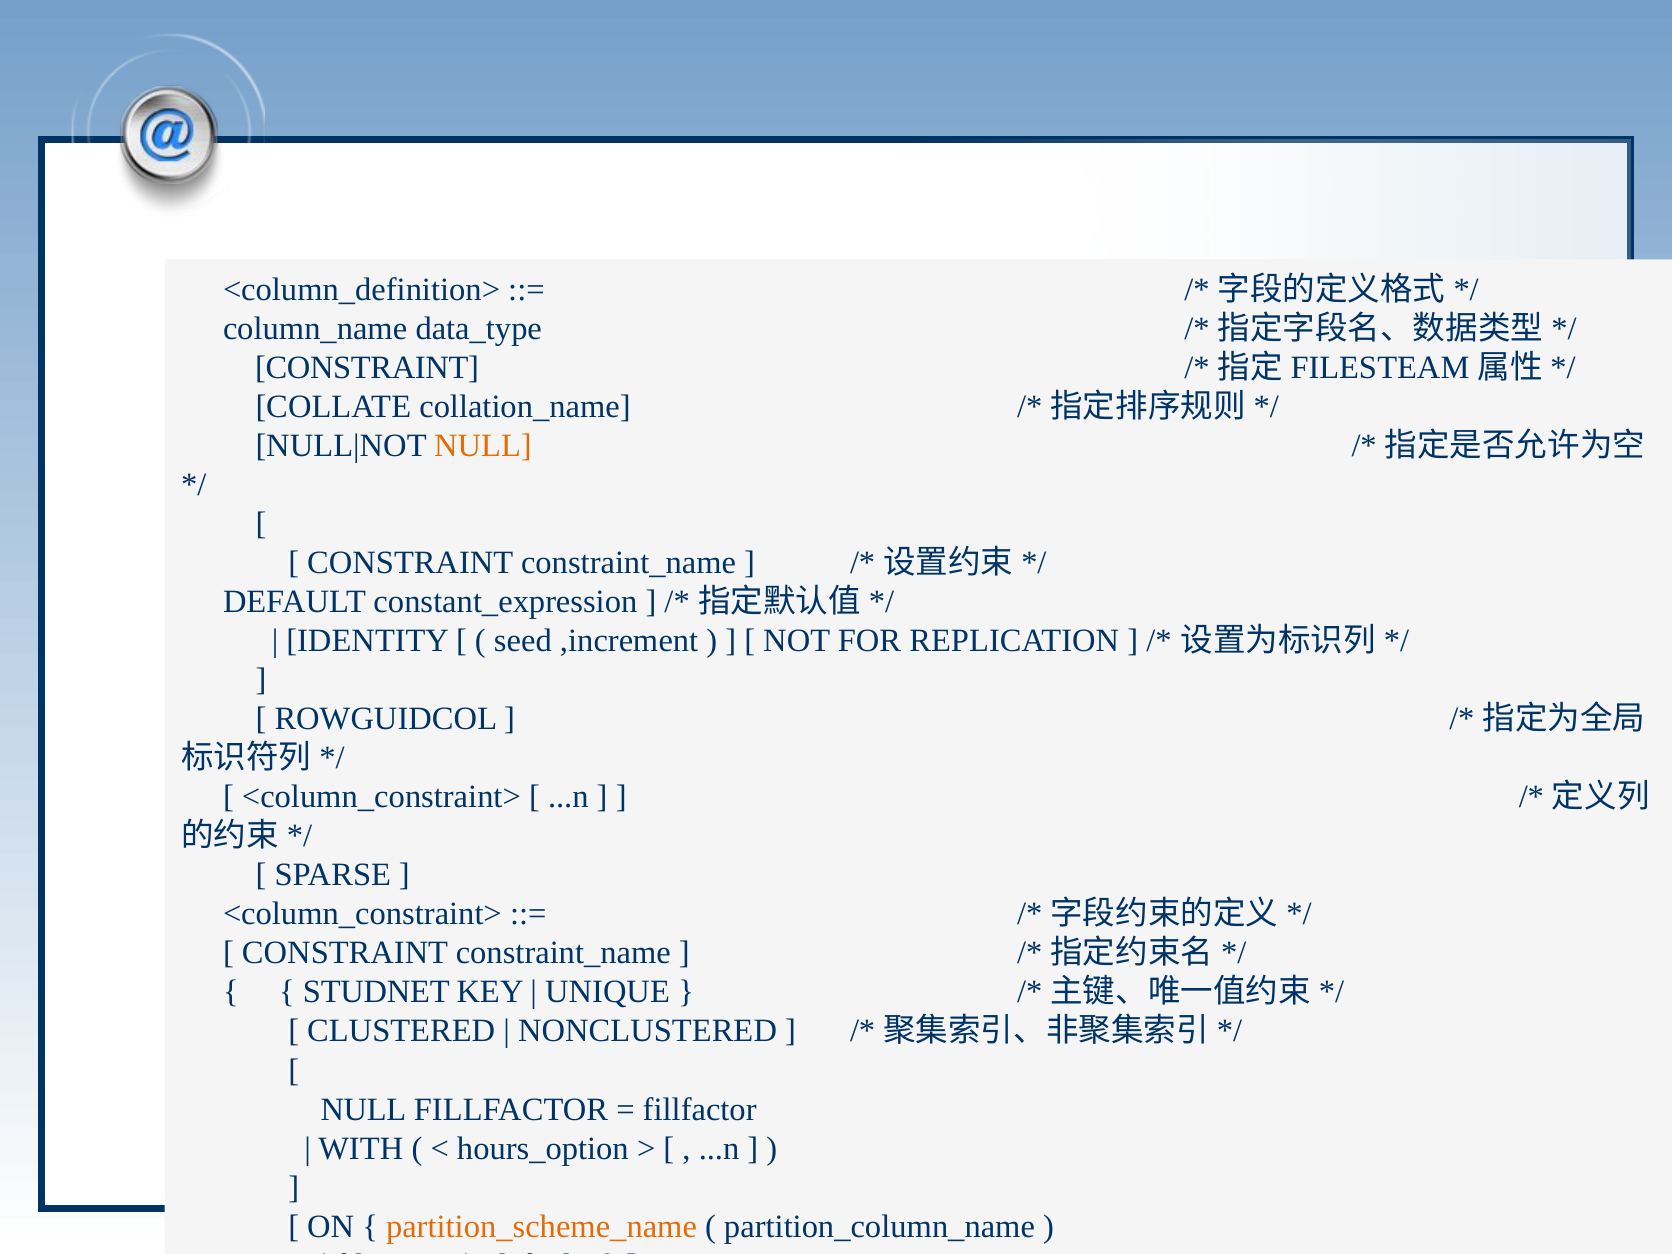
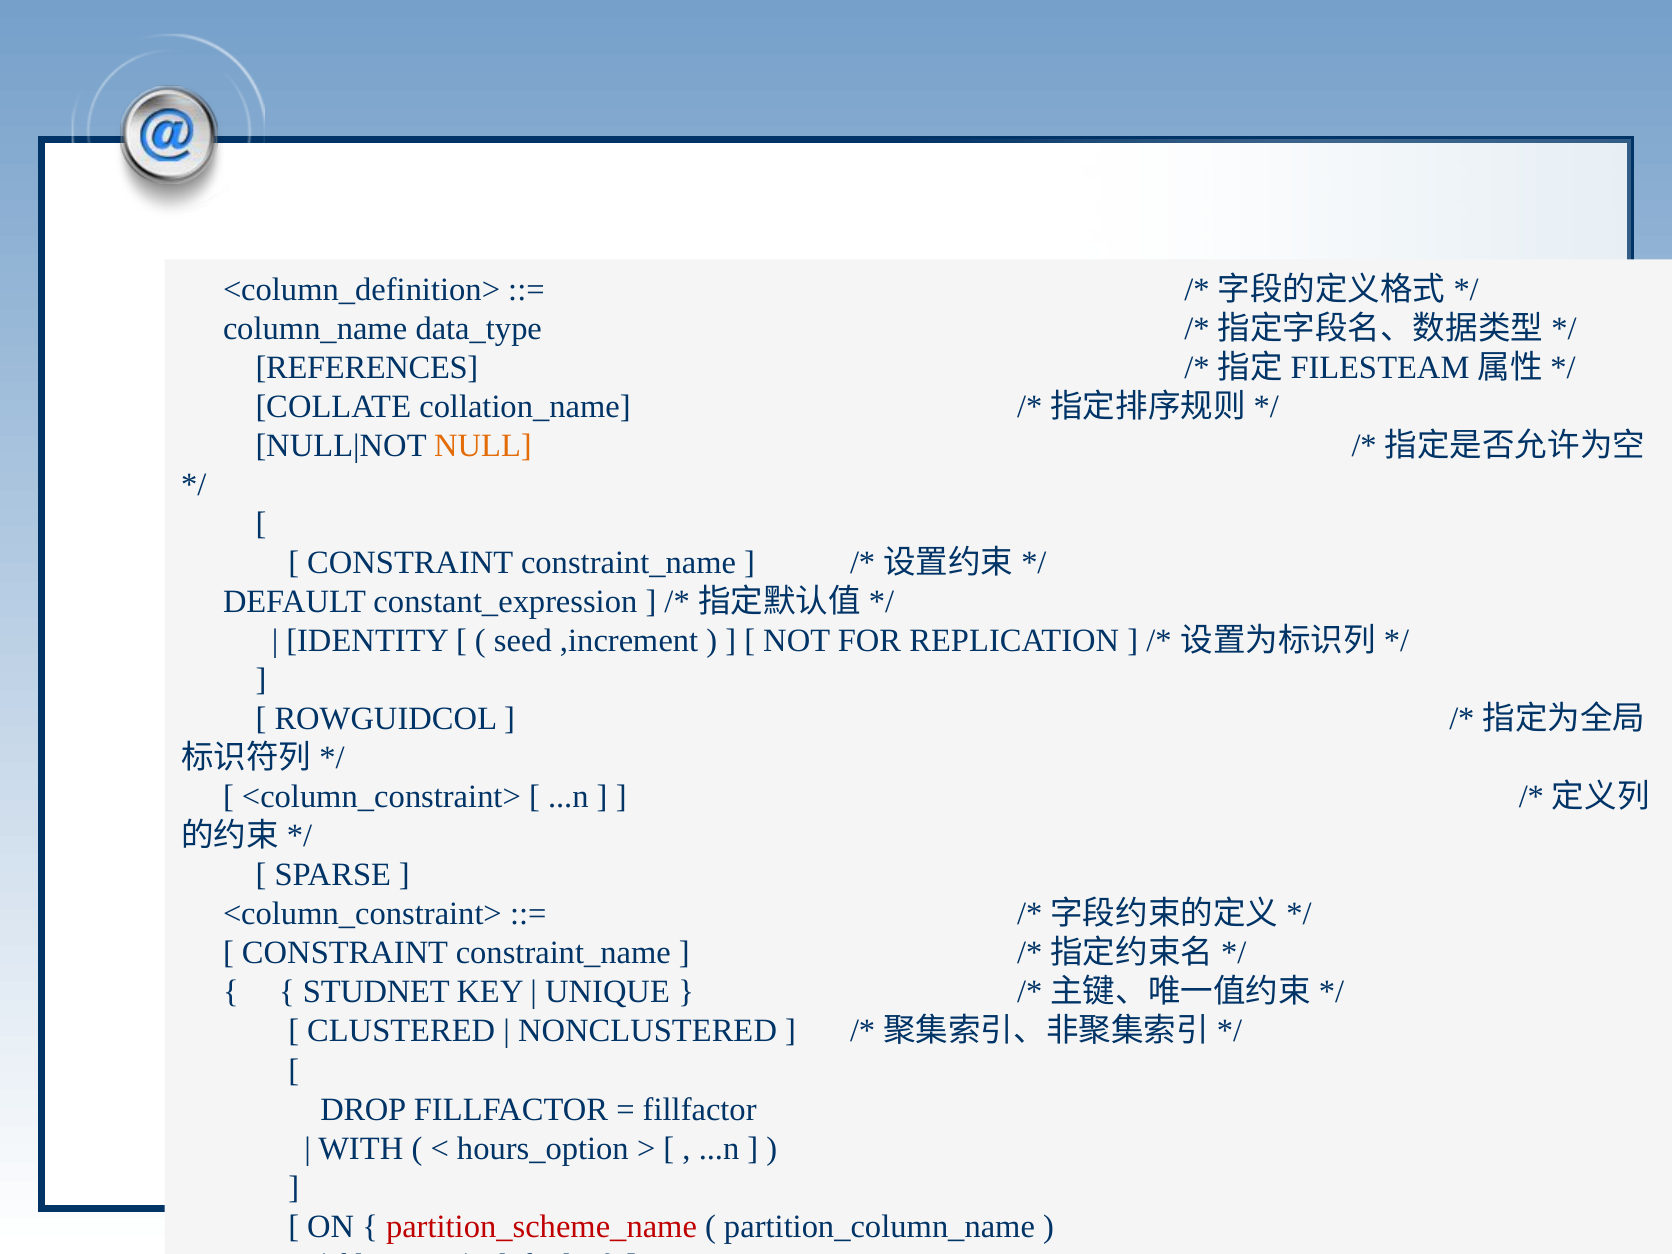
CONSTRAINT at (367, 368): CONSTRAINT -> REFERENCES
NULL at (363, 1109): NULL -> DROP
partition_scheme_name colour: orange -> red
